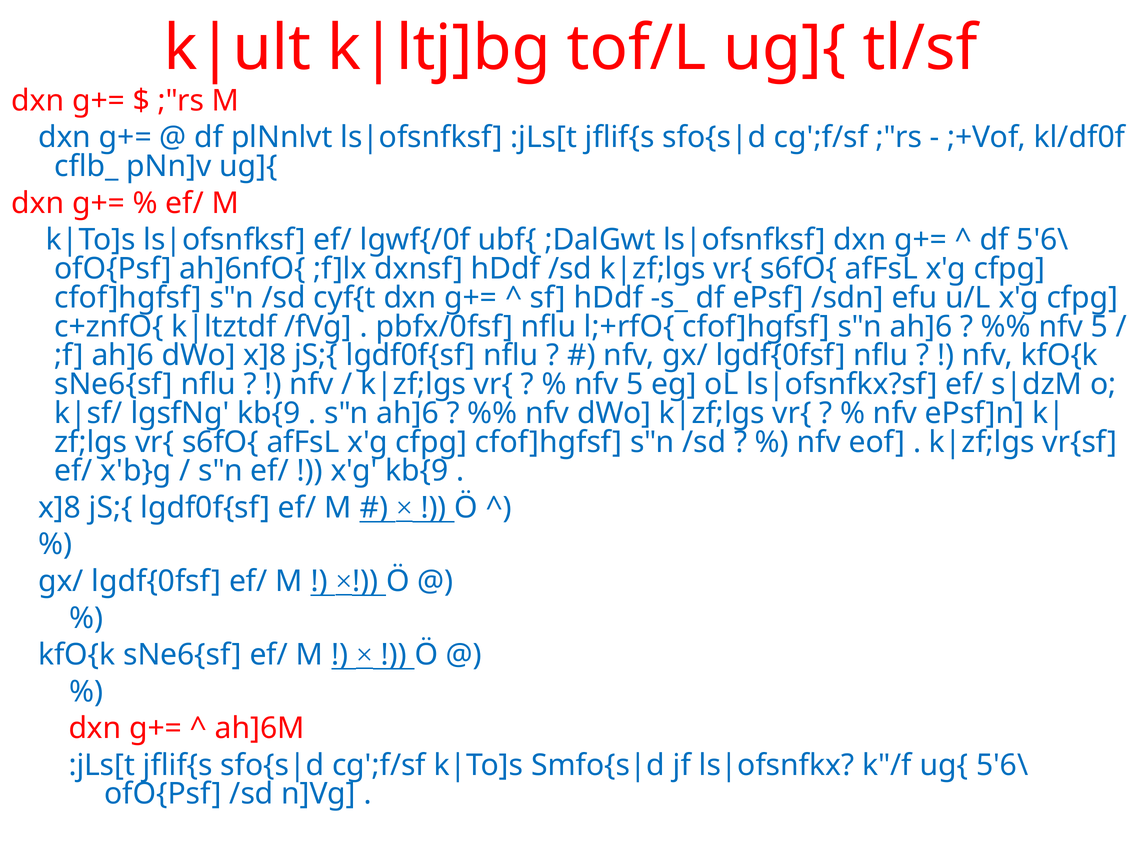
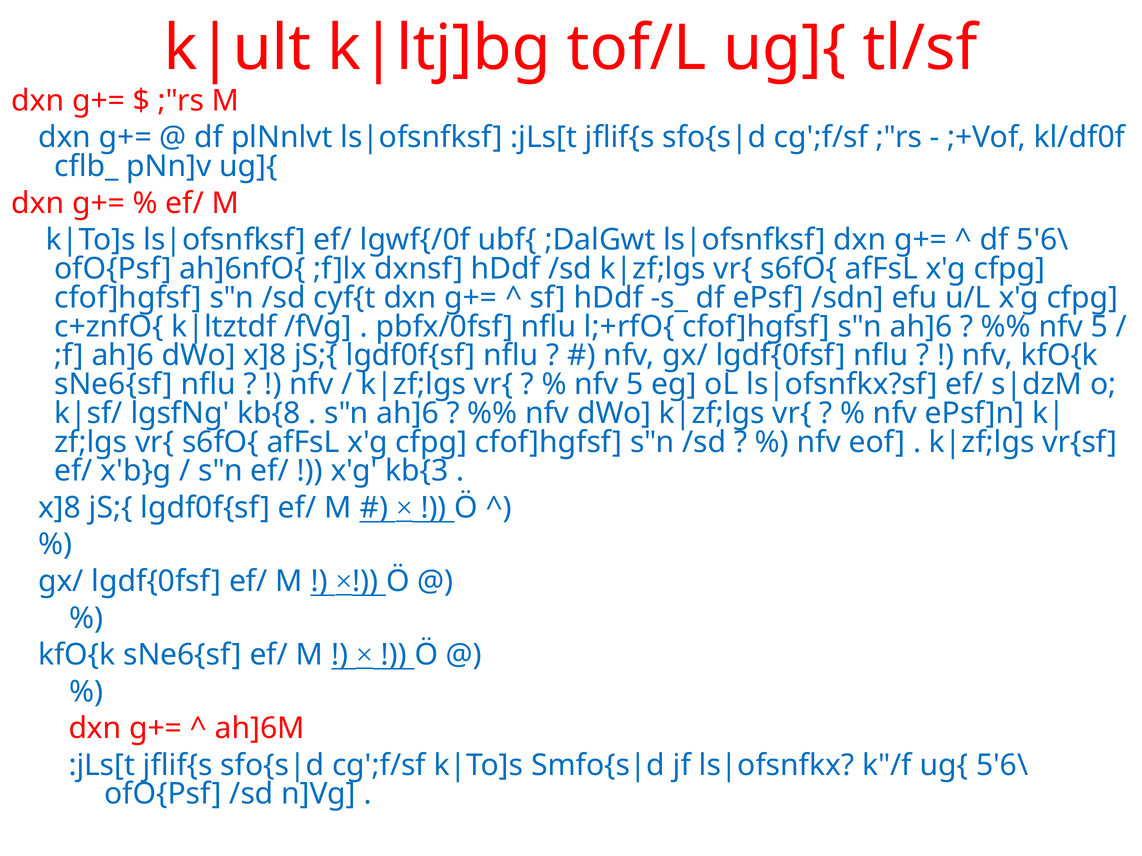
lgsfNg kb{9: kb{9 -> kb{8
x'g kb{9: kb{9 -> kb{3
